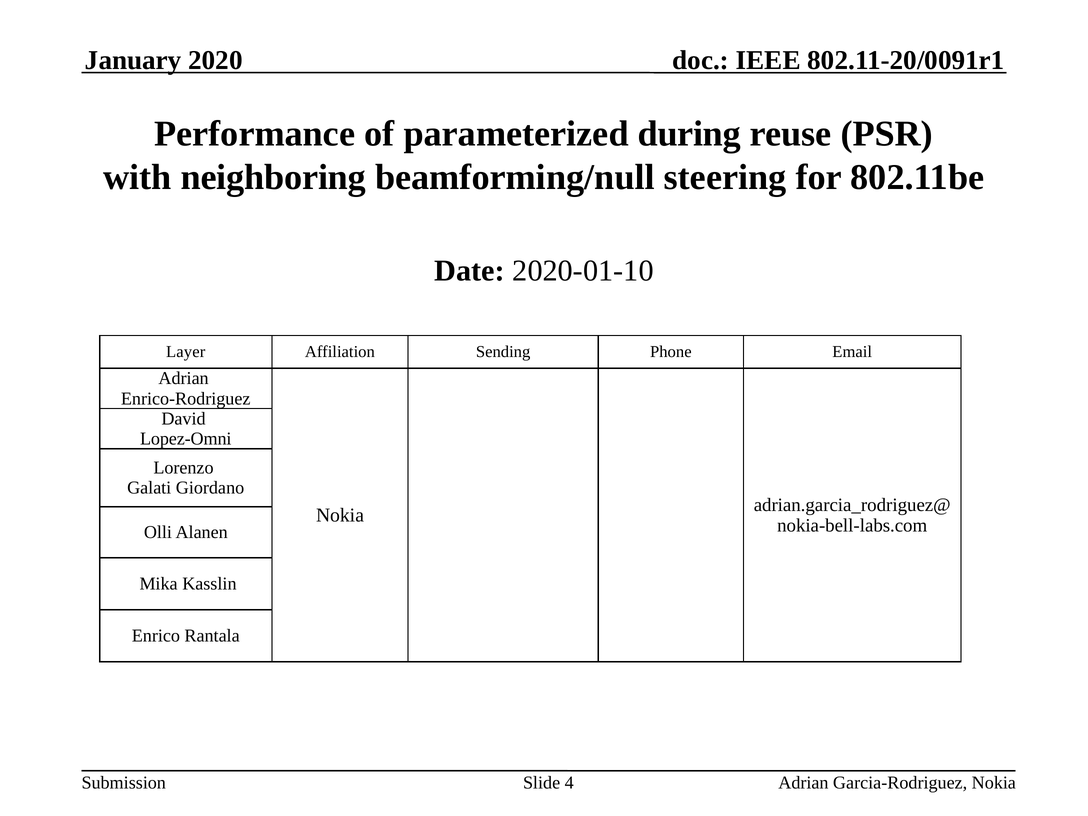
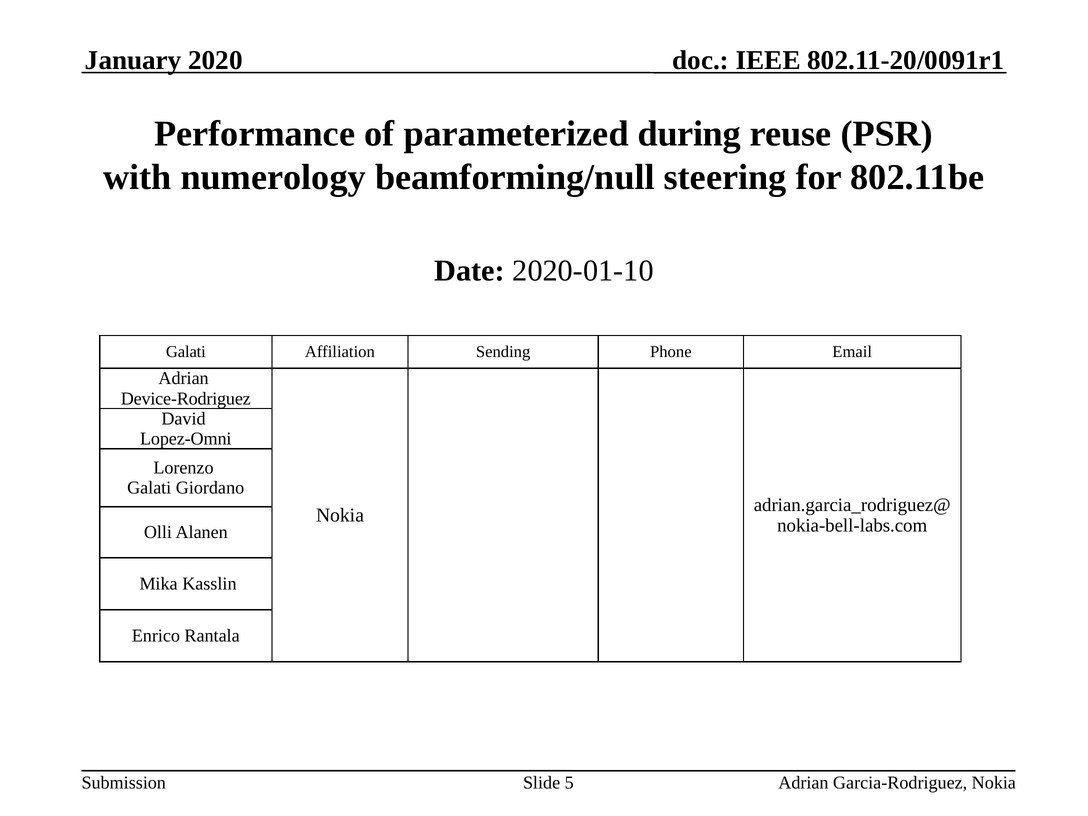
neighboring: neighboring -> numerology
Layer at (186, 352): Layer -> Galati
Enrico-Rodriguez: Enrico-Rodriguez -> Device-Rodriguez
4: 4 -> 5
